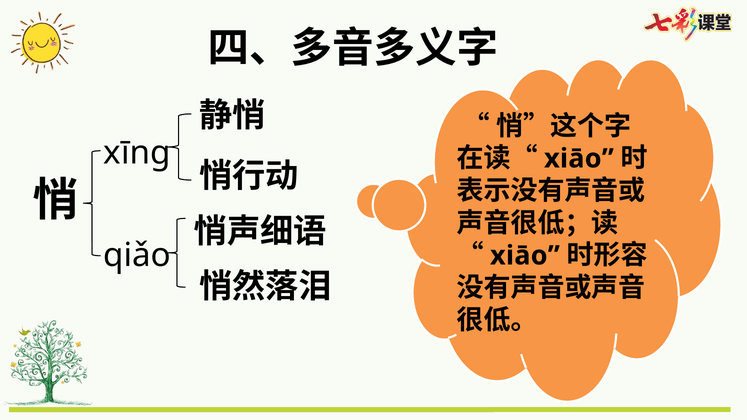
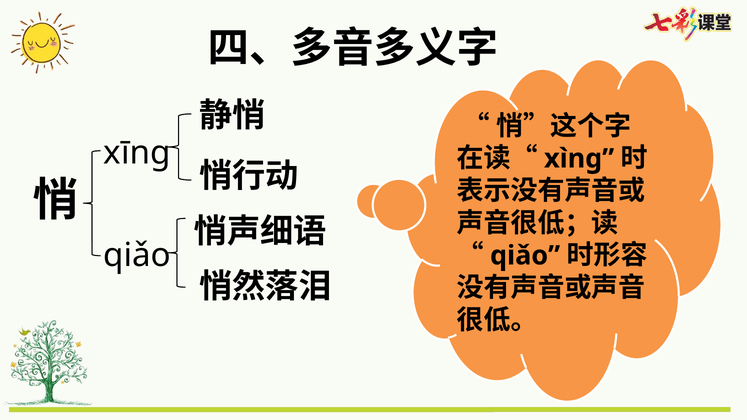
xiāo at (579, 159): xiāo -> xìng
xiāo at (525, 256): xiāo -> qiǎo
